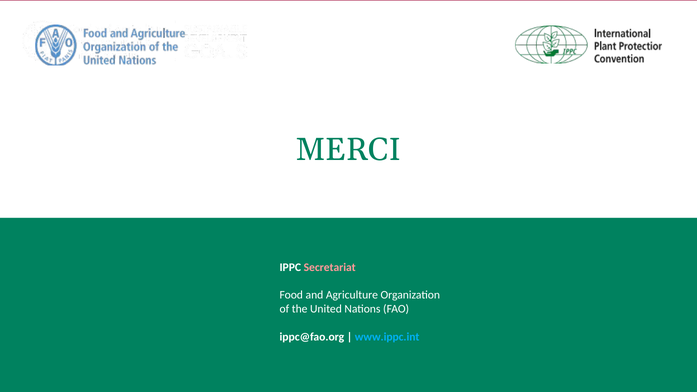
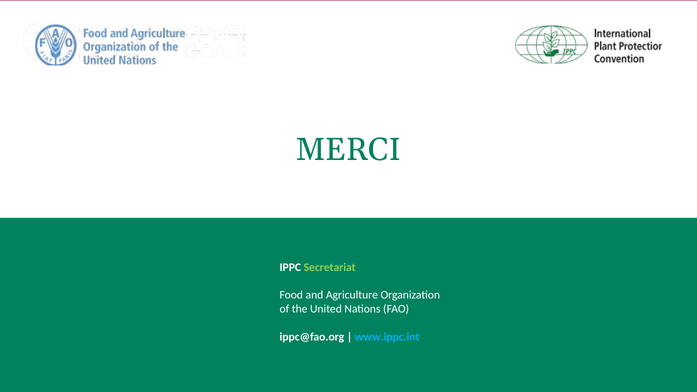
Secretariat colour: pink -> light green
